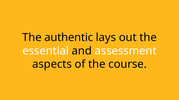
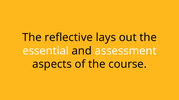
authentic: authentic -> reflective
